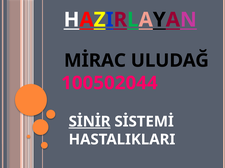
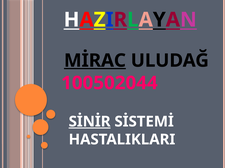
MİRAC underline: none -> present
